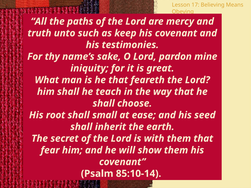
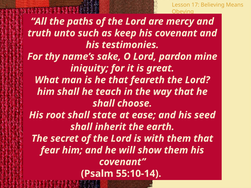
small: small -> state
85:10-14: 85:10-14 -> 55:10-14
